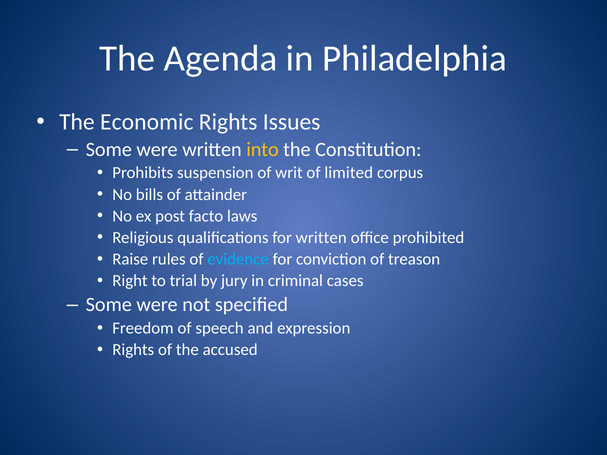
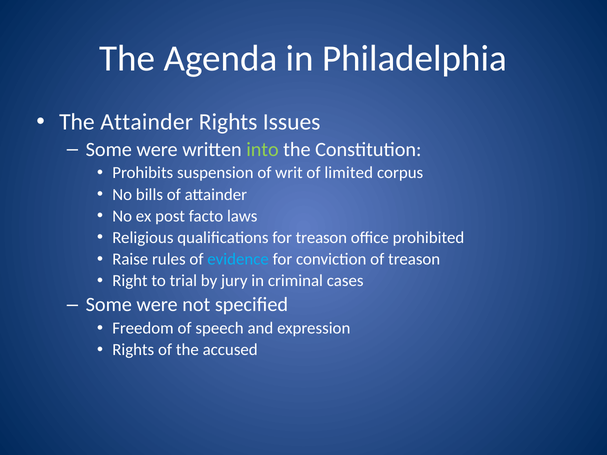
The Economic: Economic -> Attainder
into colour: yellow -> light green
for written: written -> treason
